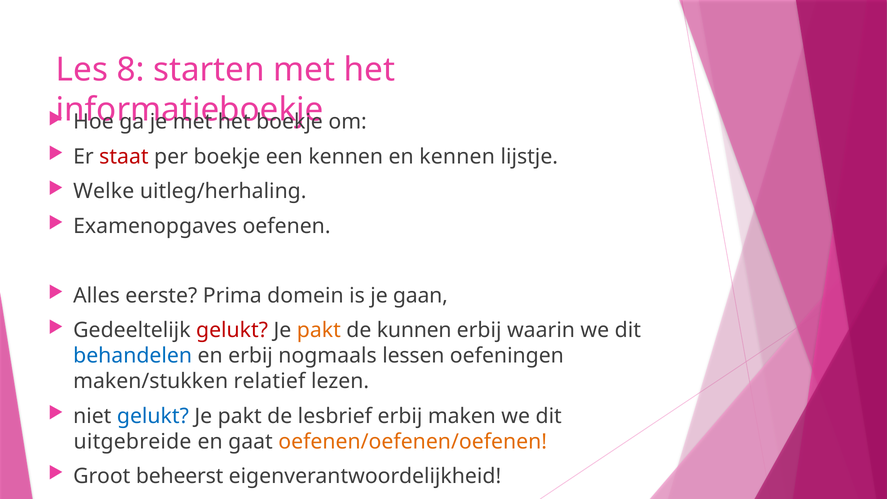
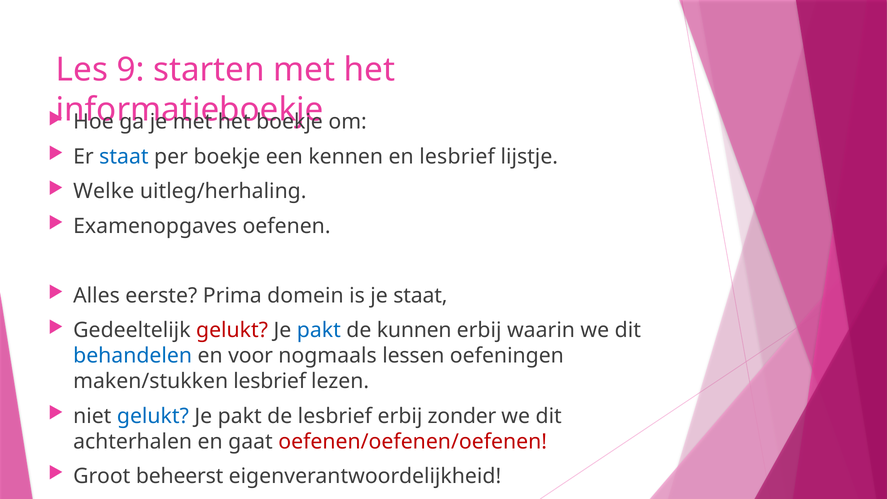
8: 8 -> 9
staat at (124, 157) colour: red -> blue
en kennen: kennen -> lesbrief
je gaan: gaan -> staat
pakt at (319, 330) colour: orange -> blue
en erbij: erbij -> voor
maken/stukken relatief: relatief -> lesbrief
maken: maken -> zonder
uitgebreide: uitgebreide -> achterhalen
oefenen/oefenen/oefenen colour: orange -> red
